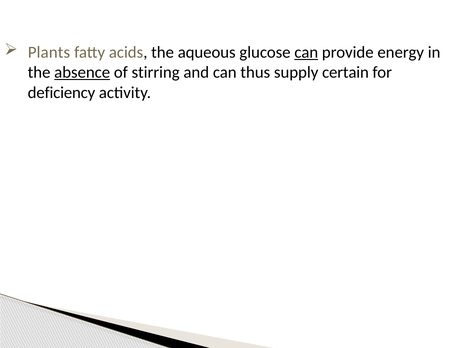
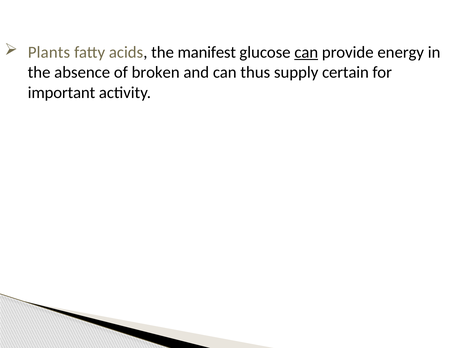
aqueous: aqueous -> manifest
absence underline: present -> none
stirring: stirring -> broken
deficiency: deficiency -> important
